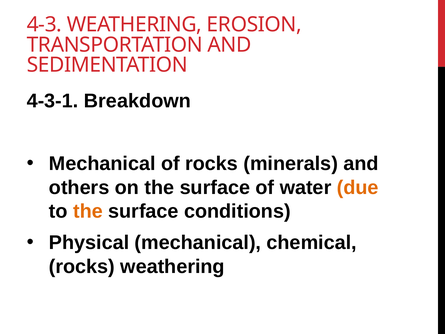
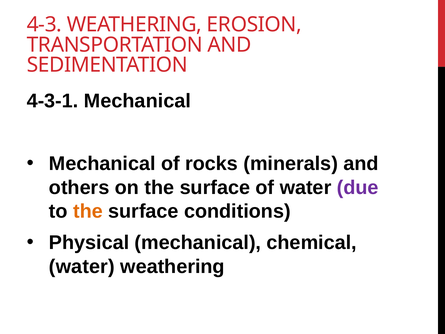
4-3-1 Breakdown: Breakdown -> Mechanical
due colour: orange -> purple
rocks at (82, 266): rocks -> water
